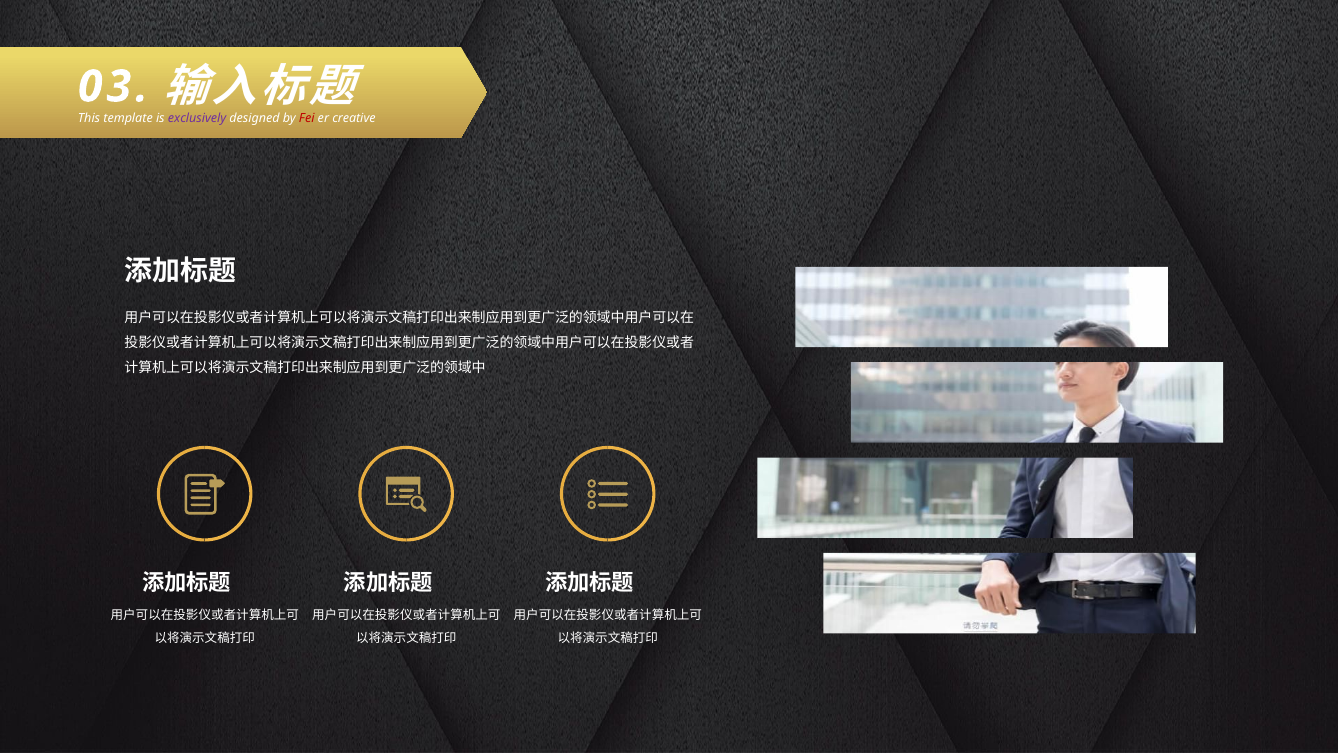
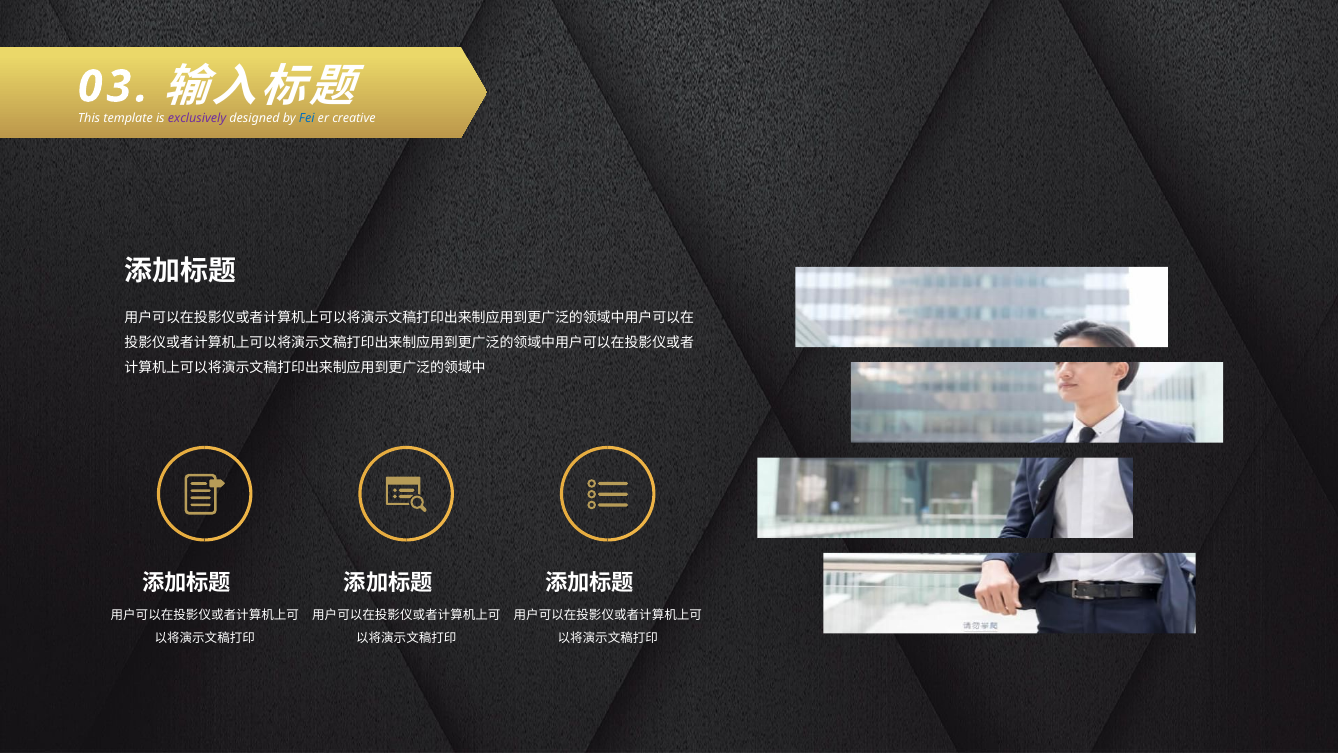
Fei colour: red -> blue
